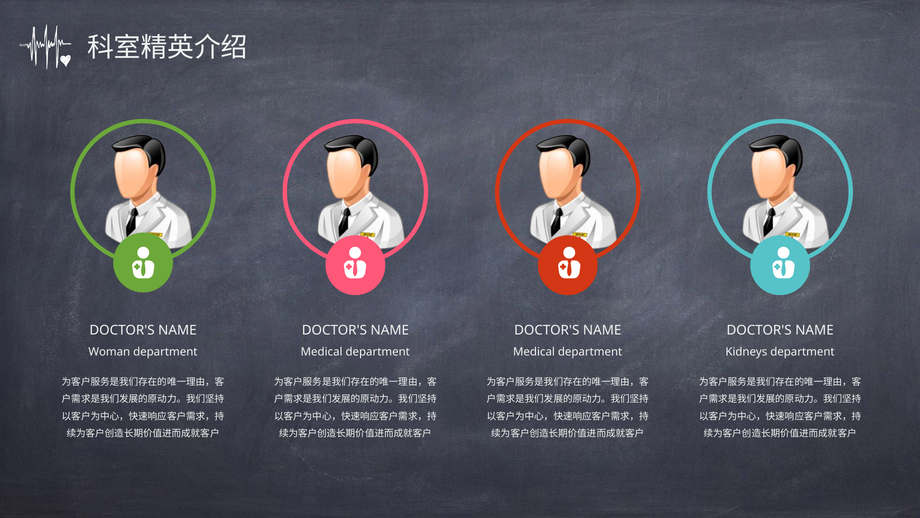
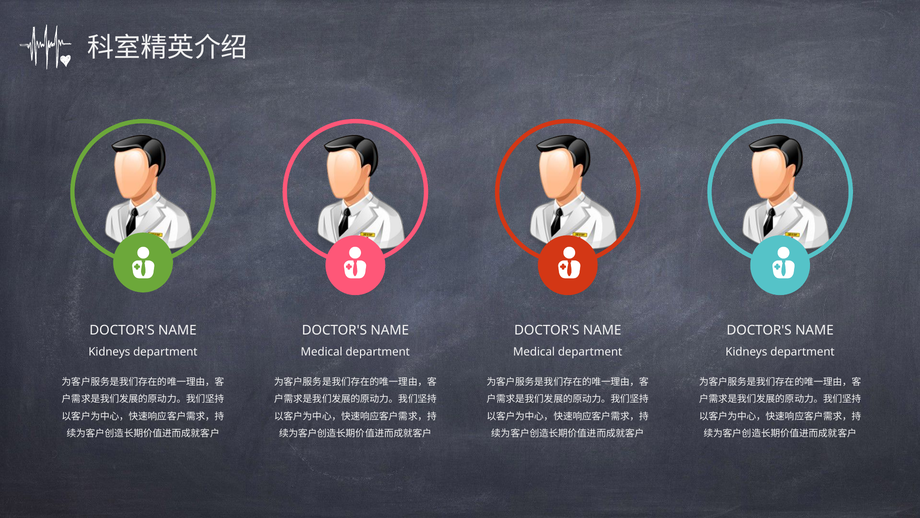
Woman at (109, 352): Woman -> Kidneys
